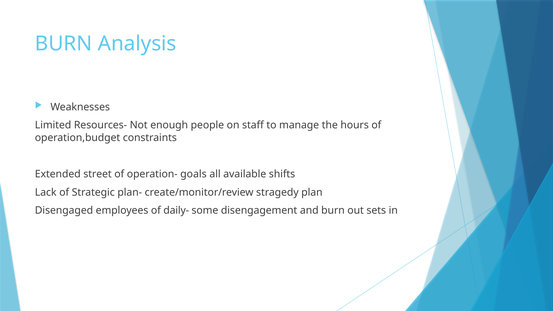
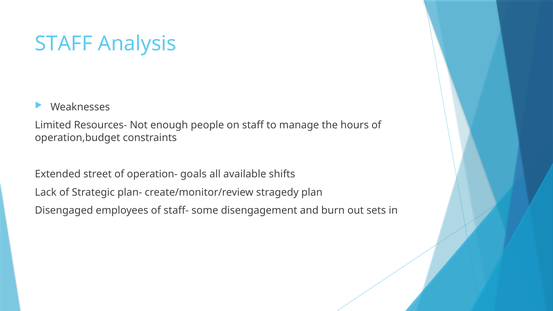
BURN at (64, 44): BURN -> STAFF
daily-: daily- -> staff-
